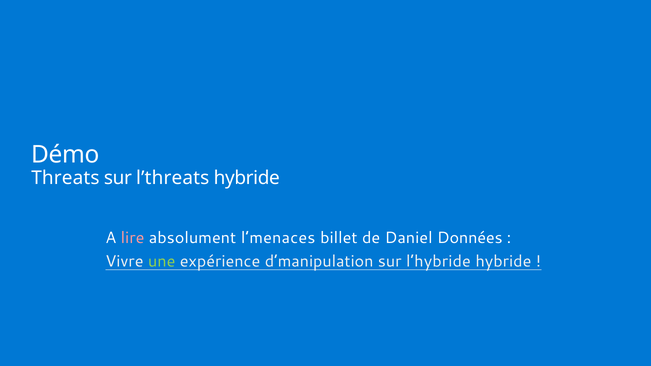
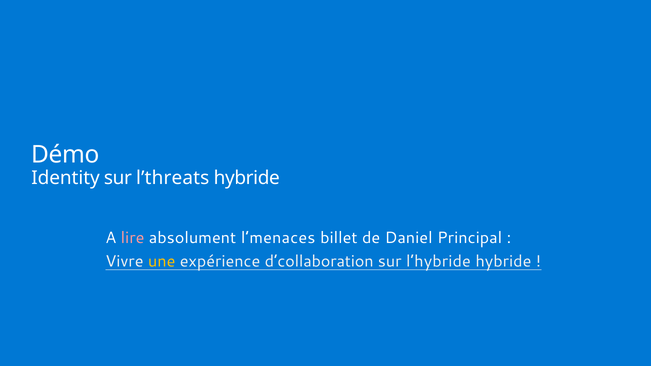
Threats: Threats -> Identity
Données: Données -> Principal
une colour: light green -> yellow
d’manipulation: d’manipulation -> d’collaboration
